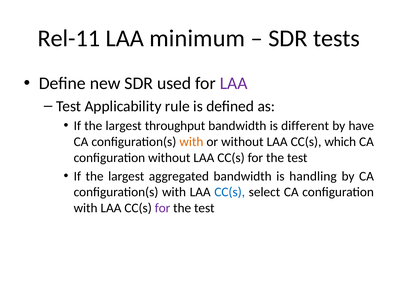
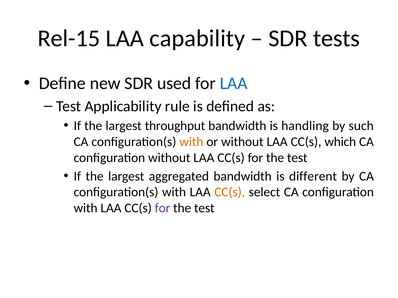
Rel-11: Rel-11 -> Rel-15
minimum: minimum -> capability
LAA at (234, 84) colour: purple -> blue
different: different -> handling
have: have -> such
handling: handling -> different
CC(s at (230, 192) colour: blue -> orange
